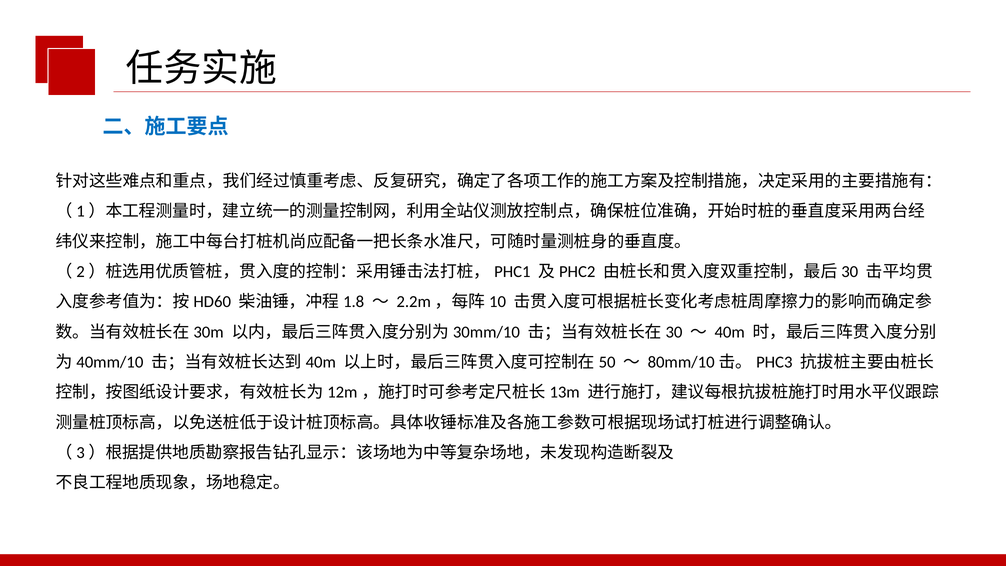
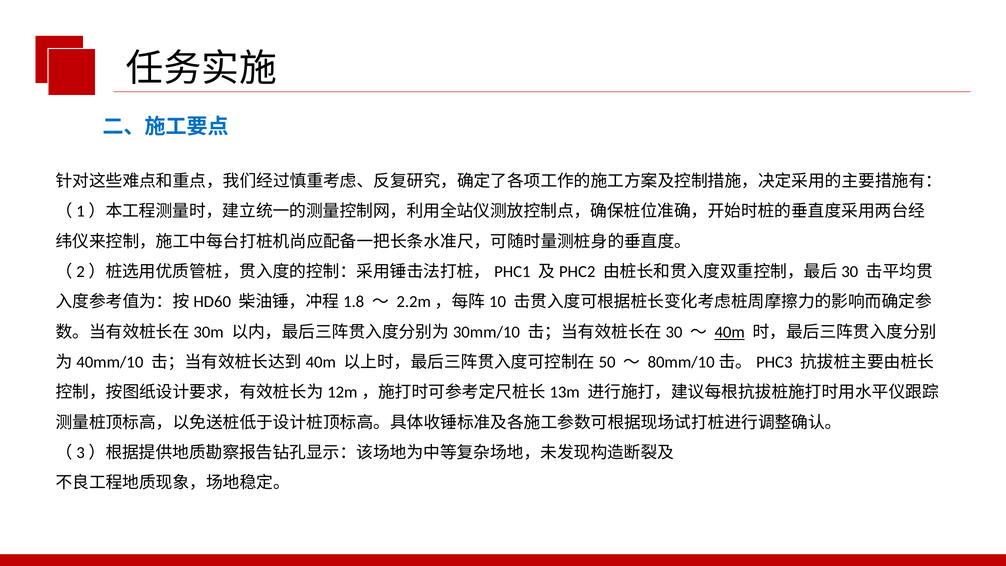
40m underline: none -> present
